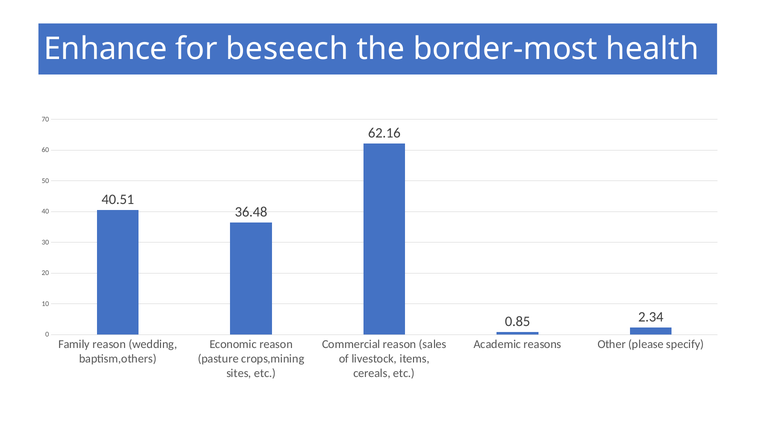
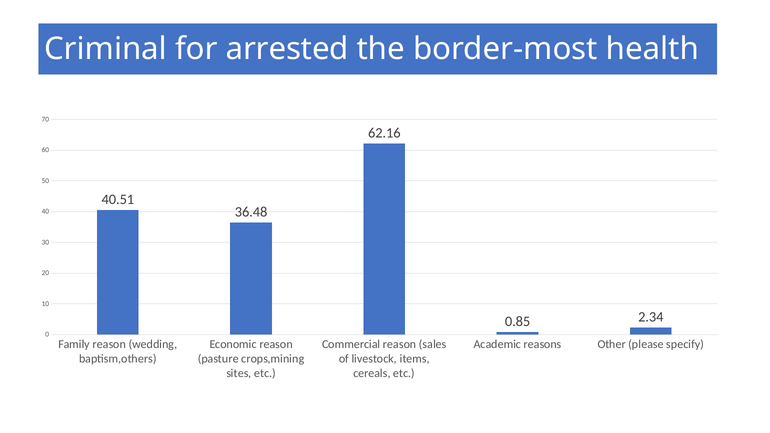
Enhance: Enhance -> Criminal
beseech: beseech -> arrested
